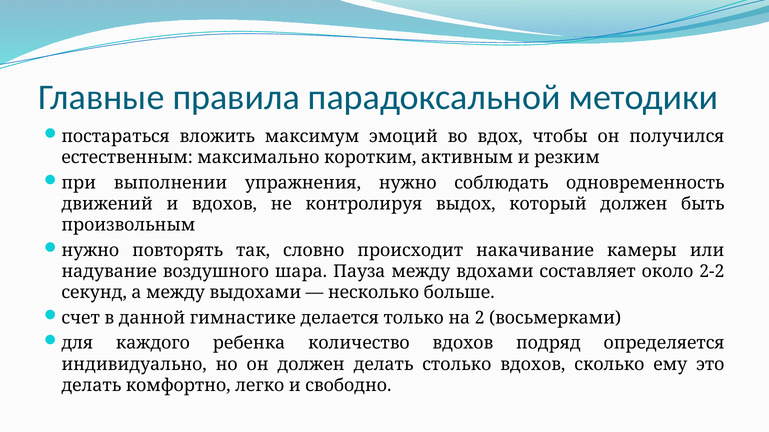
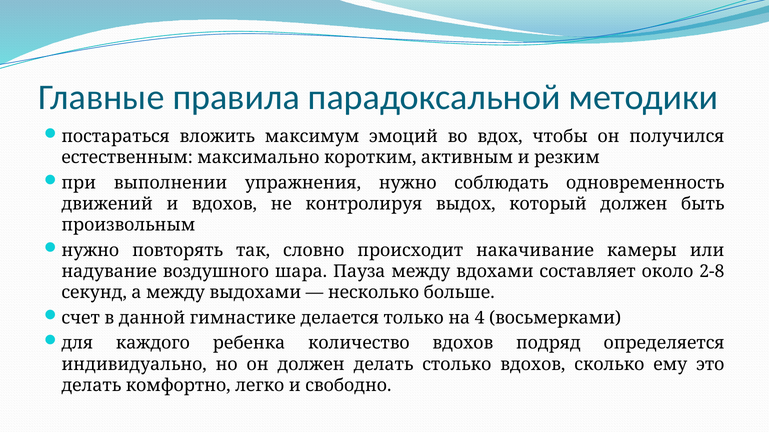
2-2: 2-2 -> 2-8
2: 2 -> 4
